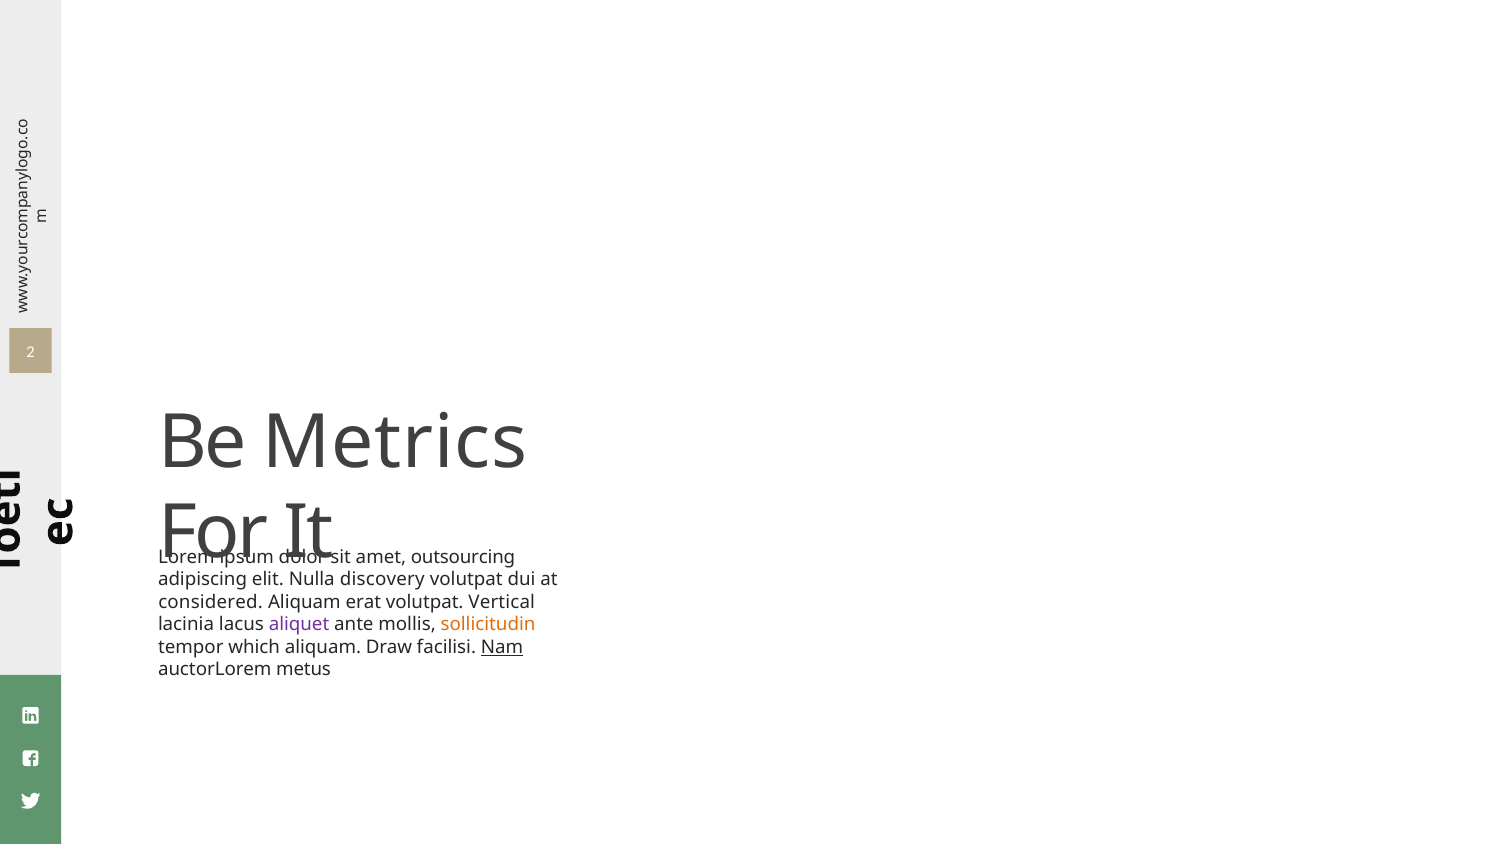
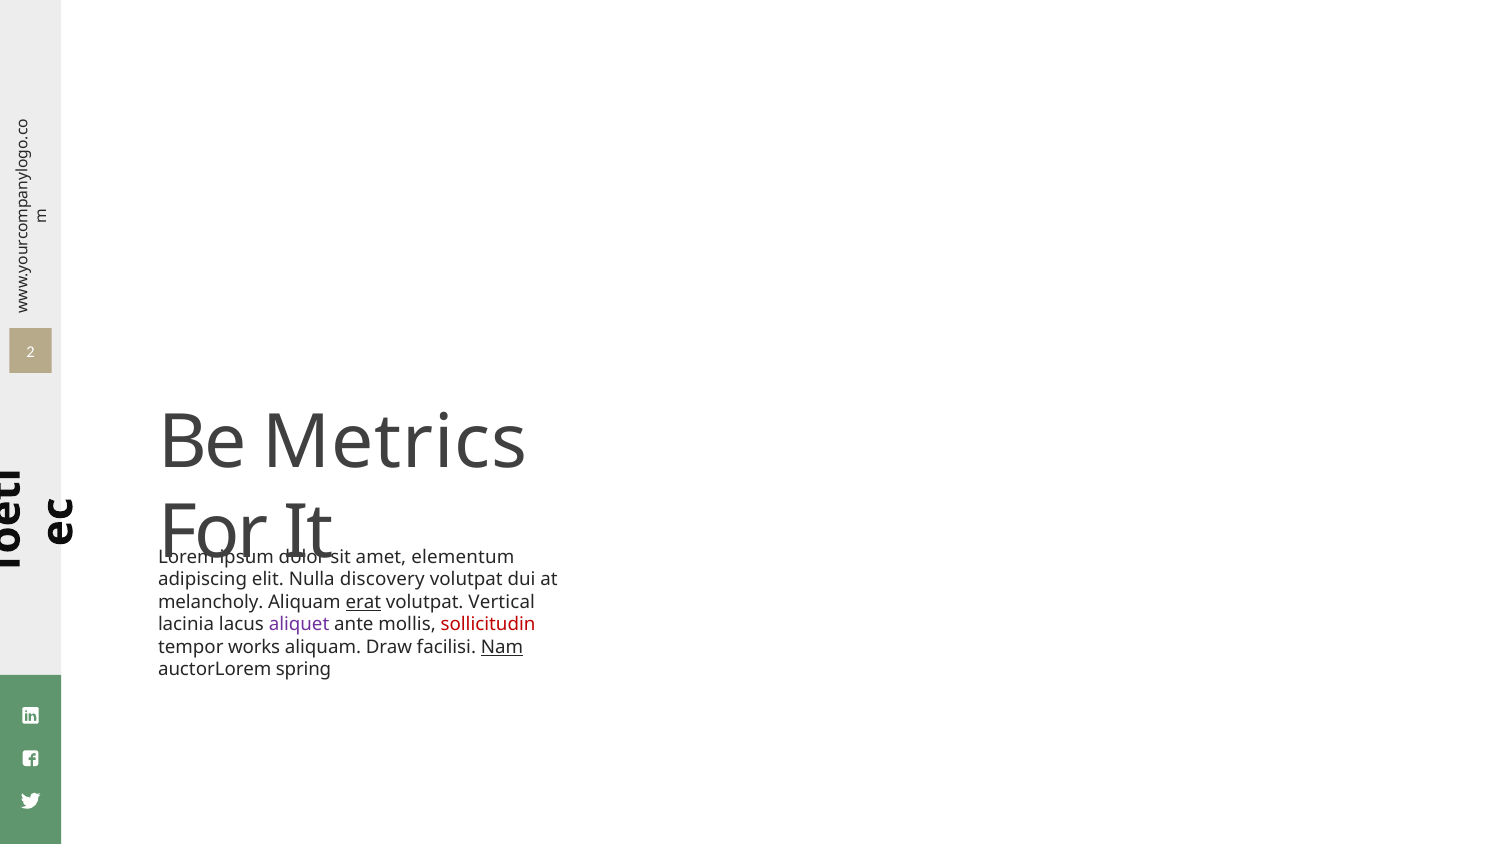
outsourcing: outsourcing -> elementum
considered: considered -> melancholy
erat underline: none -> present
sollicitudin colour: orange -> red
which: which -> works
metus: metus -> spring
